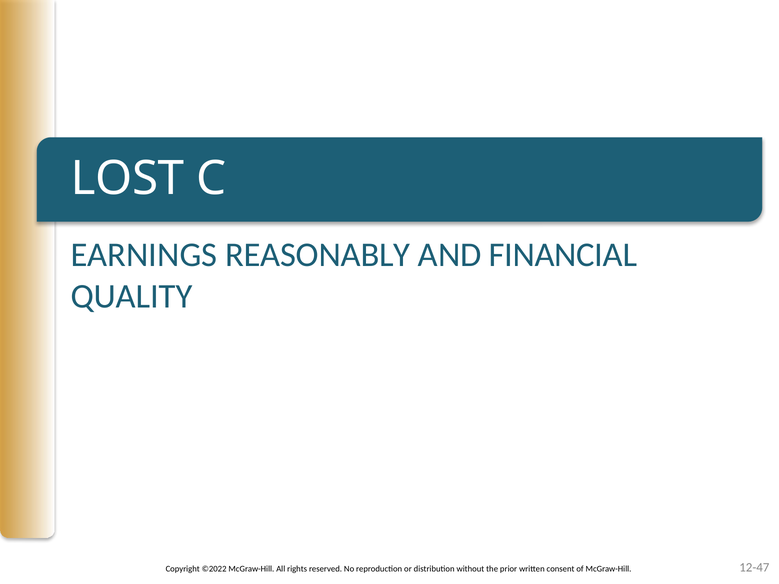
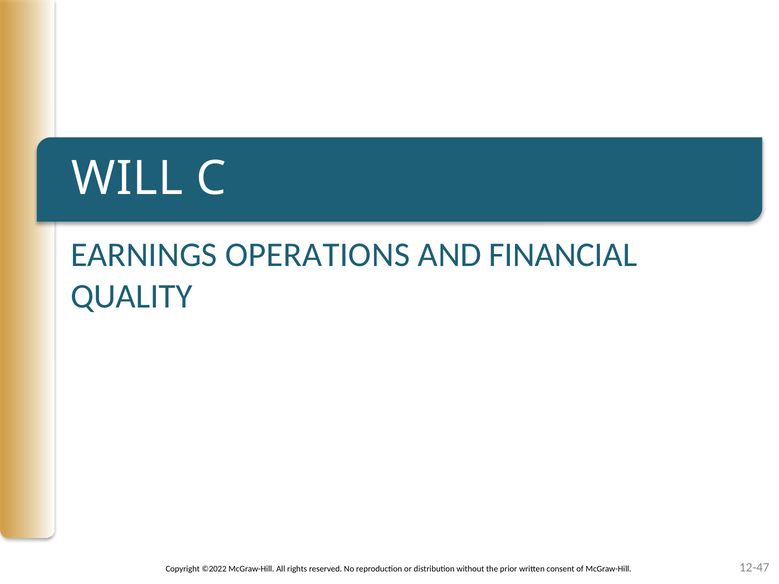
LOST: LOST -> WILL
REASONABLY: REASONABLY -> OPERATIONS
